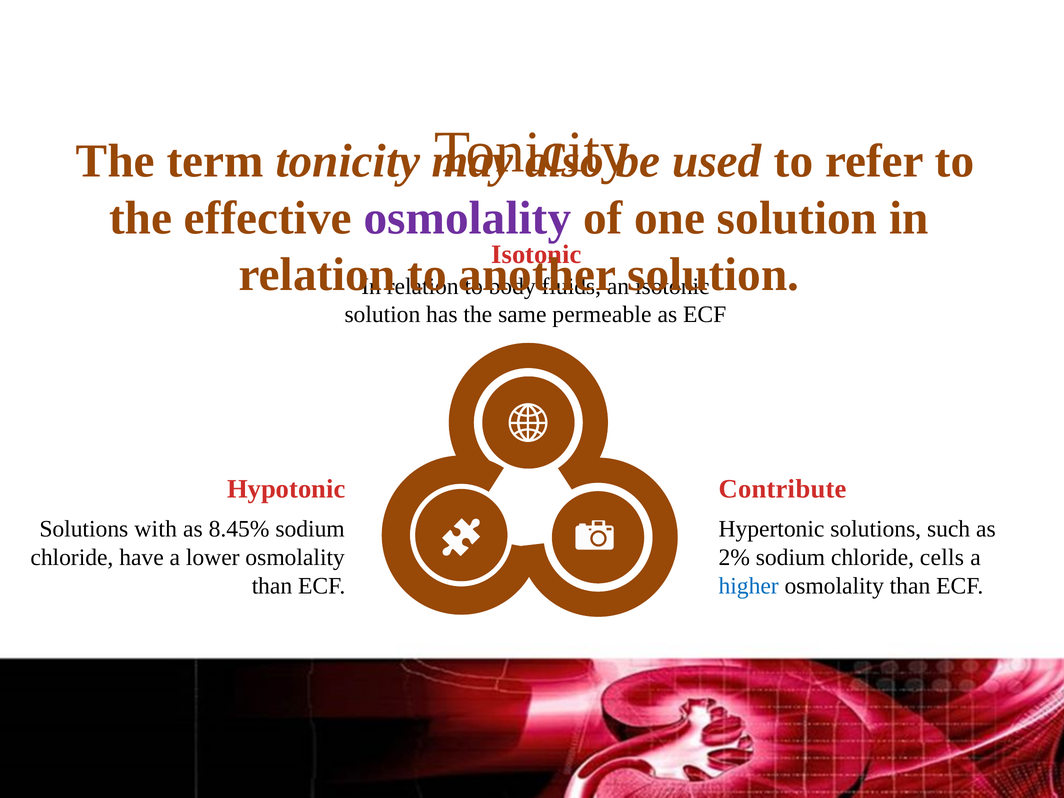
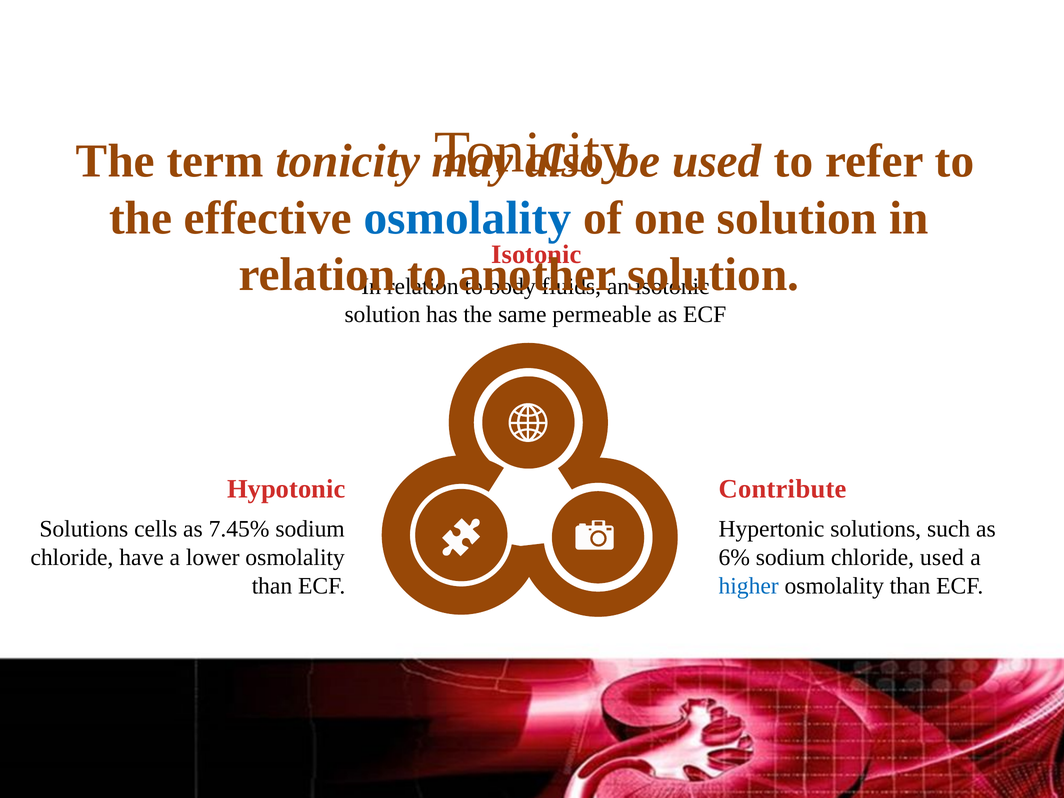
osmolality at (467, 218) colour: purple -> blue
with: with -> cells
8.45%: 8.45% -> 7.45%
2%: 2% -> 6%
chloride cells: cells -> used
